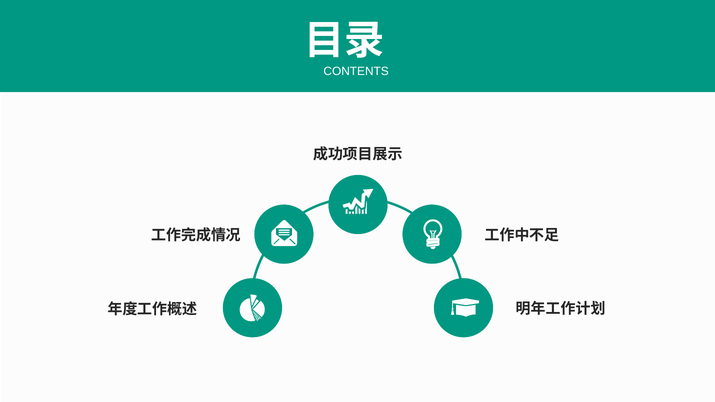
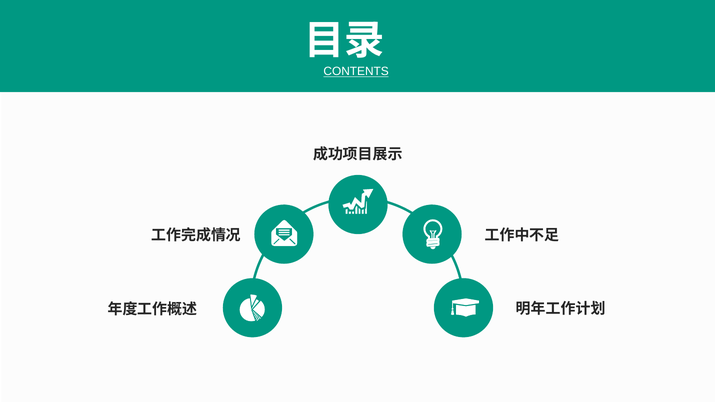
CONTENTS underline: none -> present
